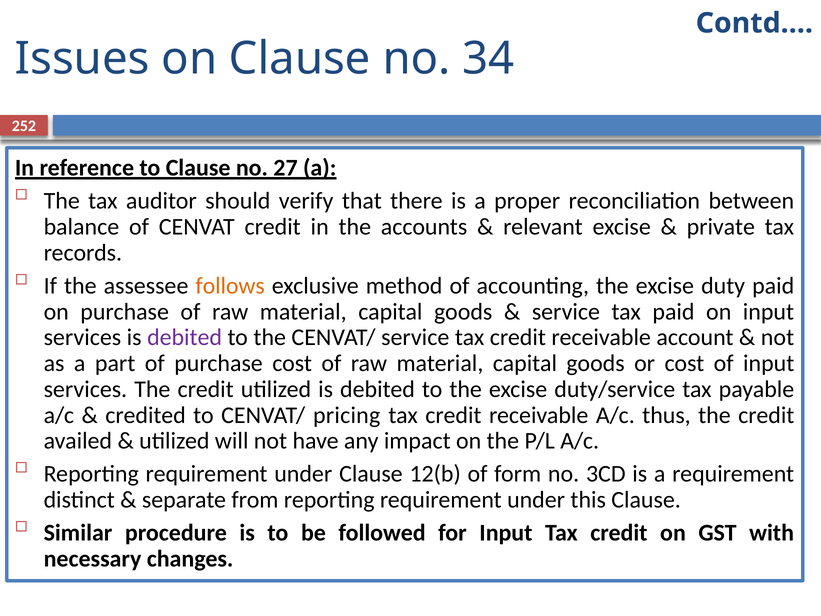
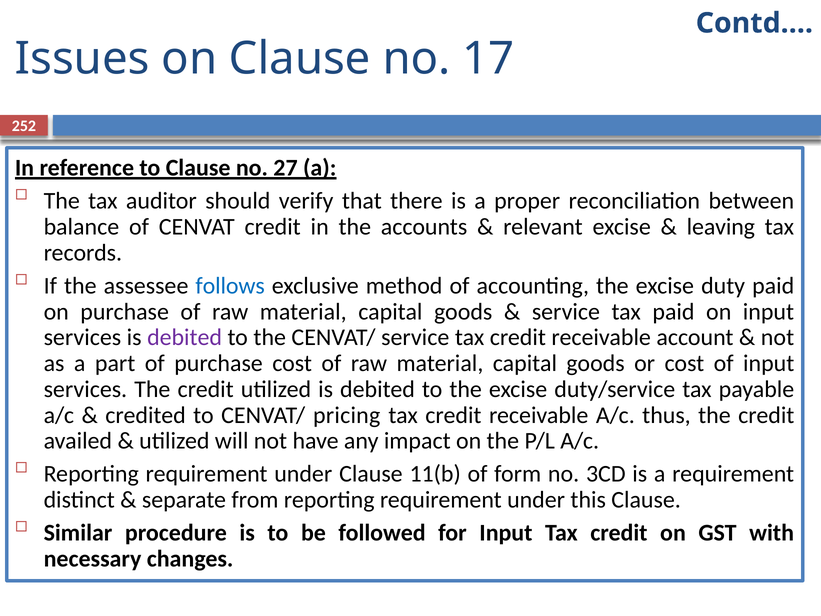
34: 34 -> 17
private: private -> leaving
follows colour: orange -> blue
12(b: 12(b -> 11(b
